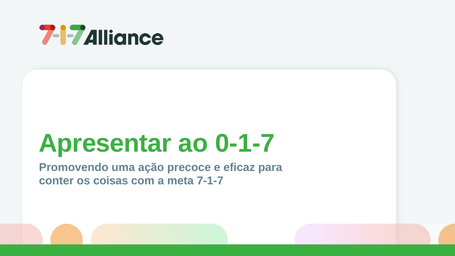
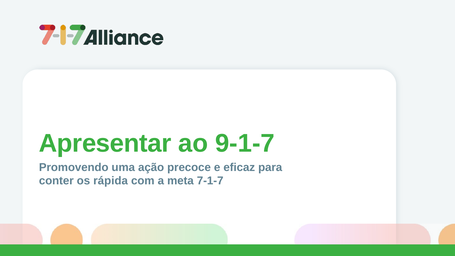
0-1-7: 0-1-7 -> 9-1-7
coisas: coisas -> rápida
